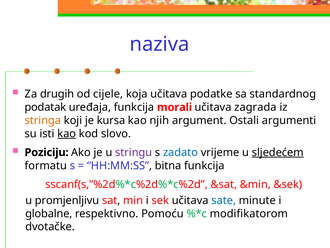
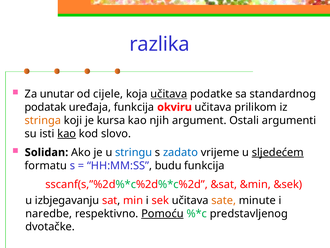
naziva: naziva -> razlika
drugih: drugih -> unutar
učitava at (169, 94) underline: none -> present
morali: morali -> okviru
zagrada: zagrada -> prilikom
Poziciju: Poziciju -> Solidan
stringu colour: purple -> blue
bitna: bitna -> budu
promjenljivu: promjenljivu -> izbjegavanju
sate colour: blue -> orange
globalne: globalne -> naredbe
Pomoću underline: none -> present
modifikatorom: modifikatorom -> predstavljenog
